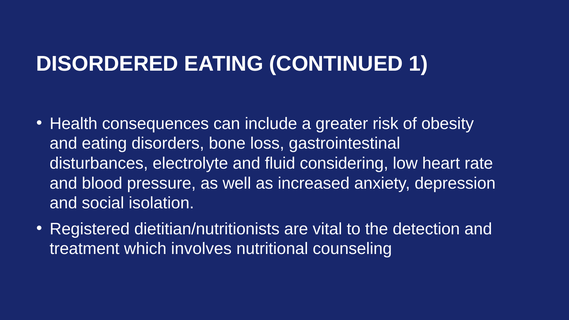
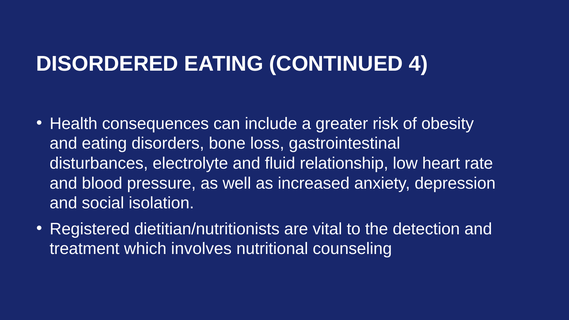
1: 1 -> 4
considering: considering -> relationship
